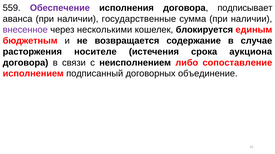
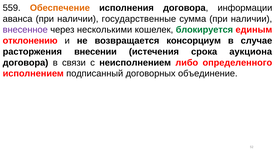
Обеспечение colour: purple -> orange
подписывает: подписывает -> информации
блокируется colour: black -> green
бюджетным: бюджетным -> отклонению
содержание: содержание -> консорциум
носителе: носителе -> внесении
сопоставление: сопоставление -> определенного
